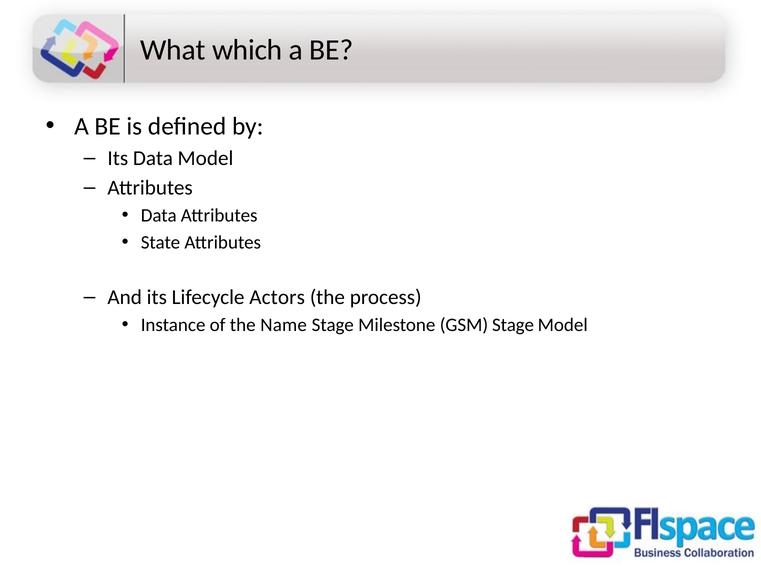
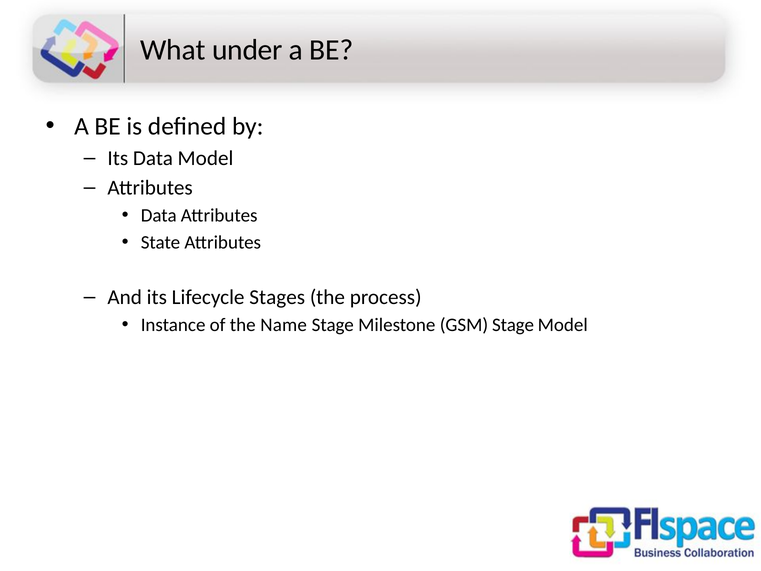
which: which -> under
Actors: Actors -> Stages
